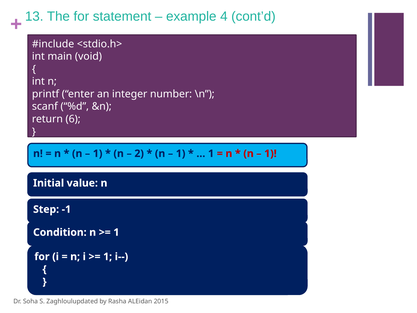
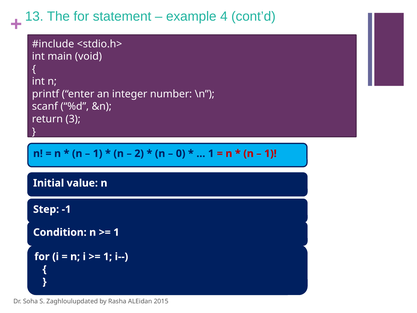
6: 6 -> 3
1 at (181, 153): 1 -> 0
